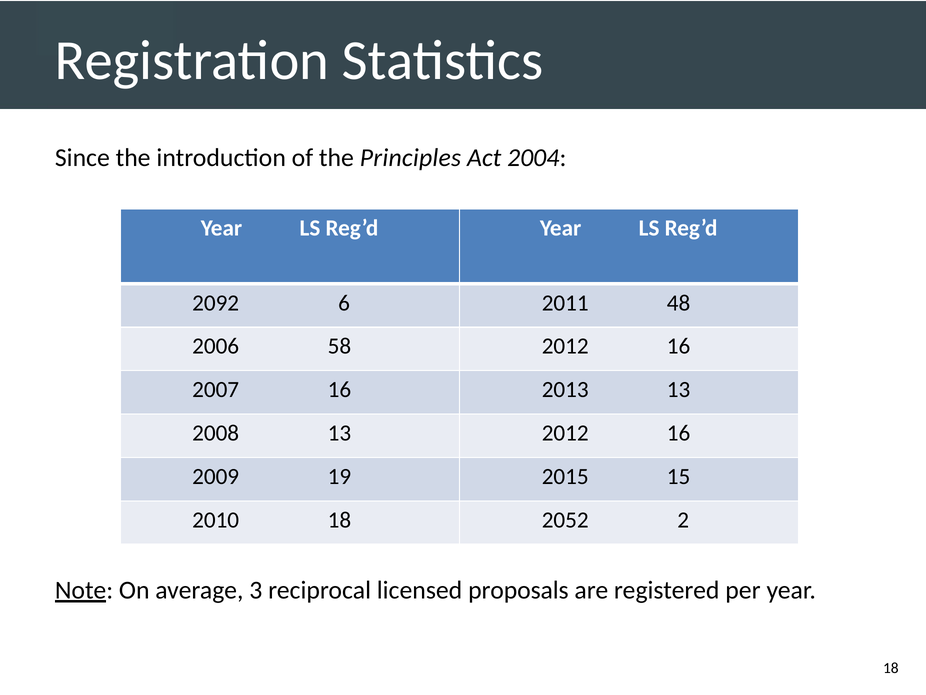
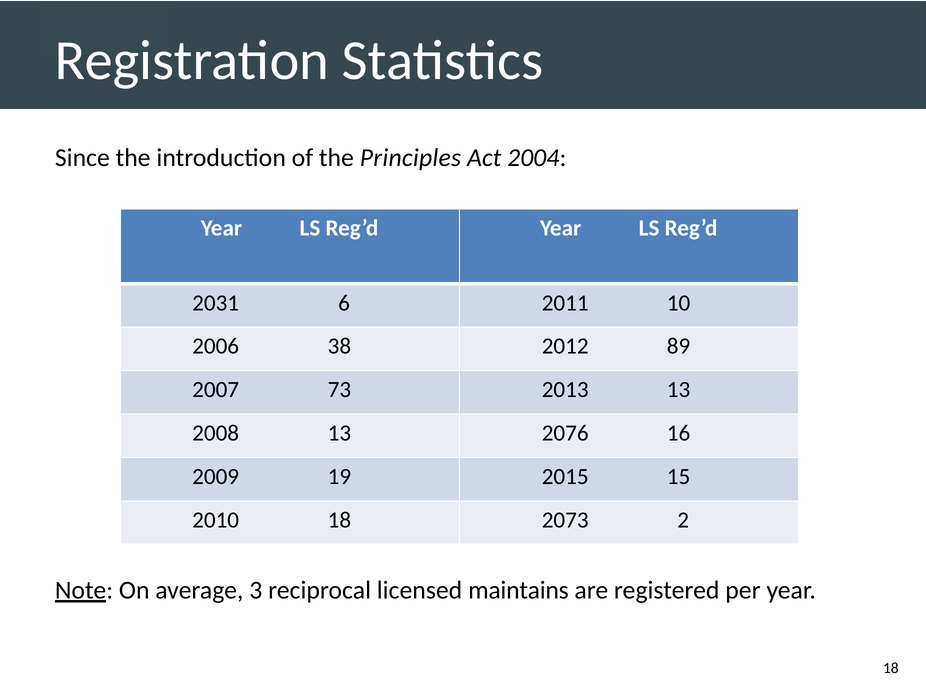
2092: 2092 -> 2031
48: 48 -> 10
58: 58 -> 38
16 at (679, 346): 16 -> 89
2007 16: 16 -> 73
13 2012: 2012 -> 2076
2052: 2052 -> 2073
proposals: proposals -> maintains
